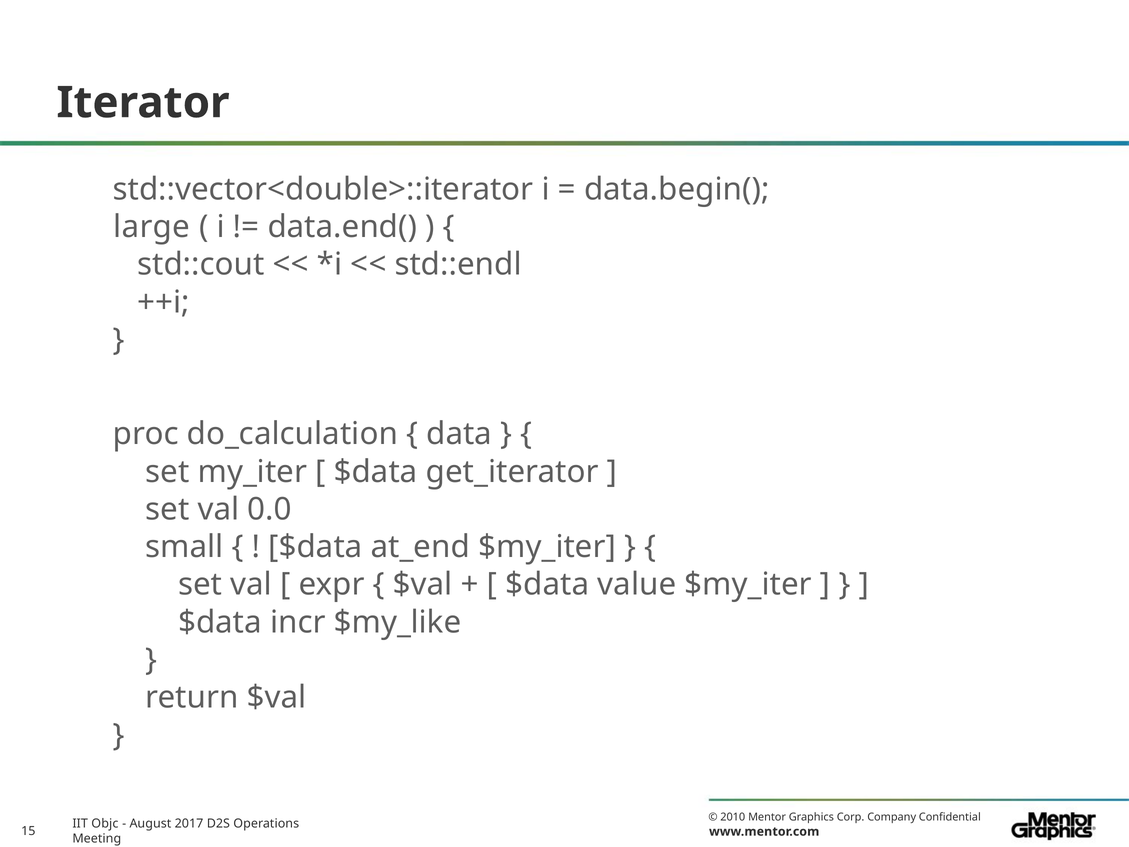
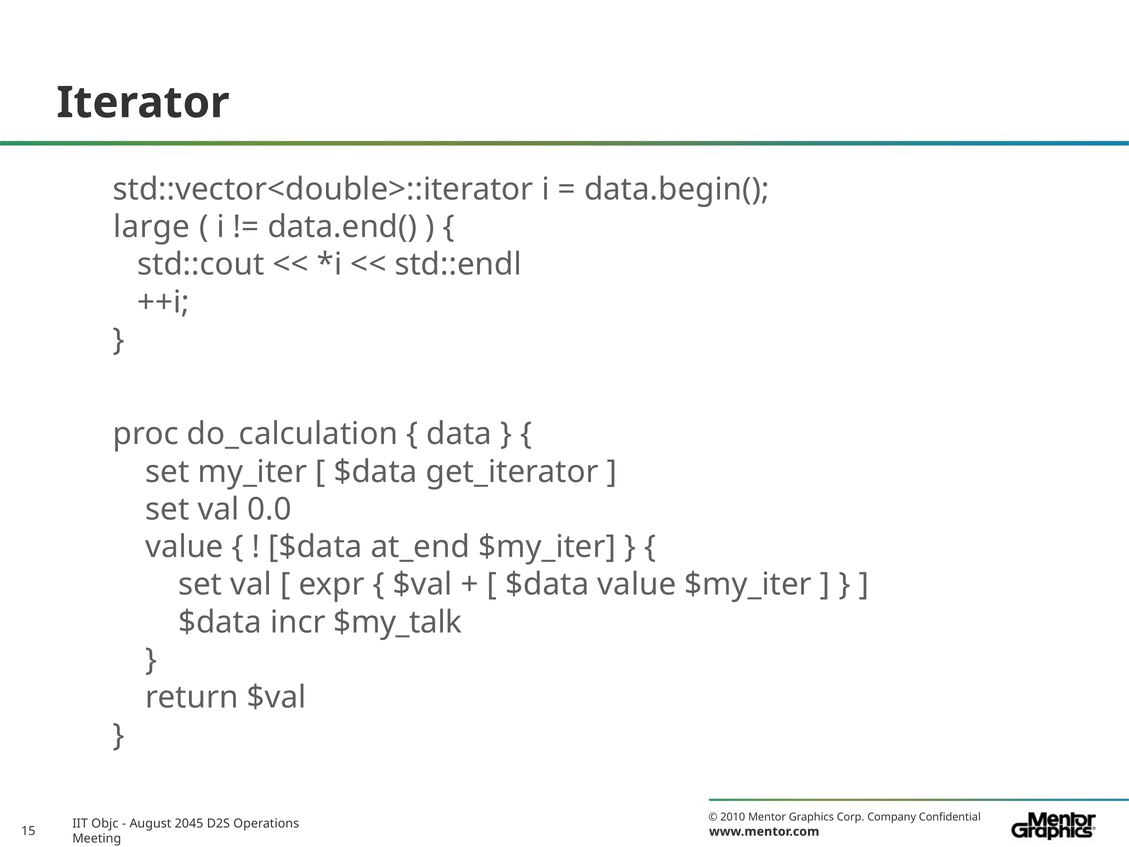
small at (184, 547): small -> value
$my_like: $my_like -> $my_talk
2017: 2017 -> 2045
